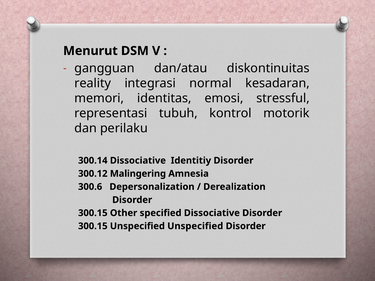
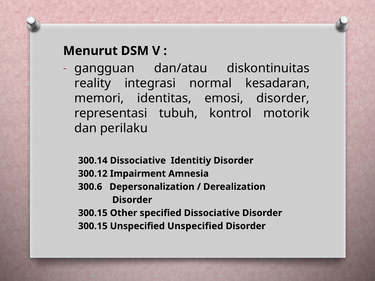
emosi stressful: stressful -> disorder
Malingering: Malingering -> Impairment
